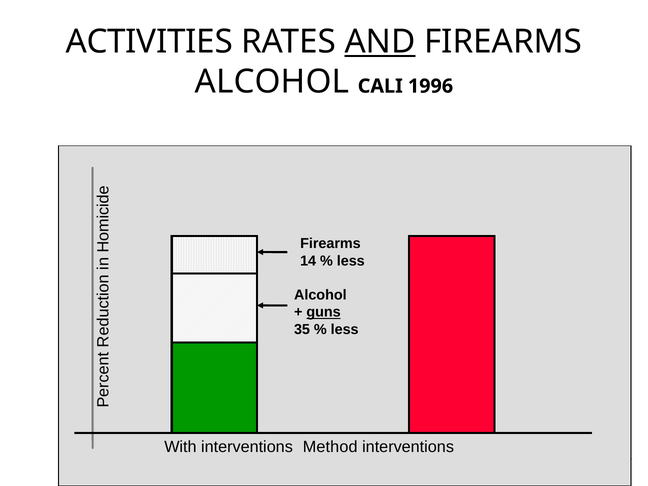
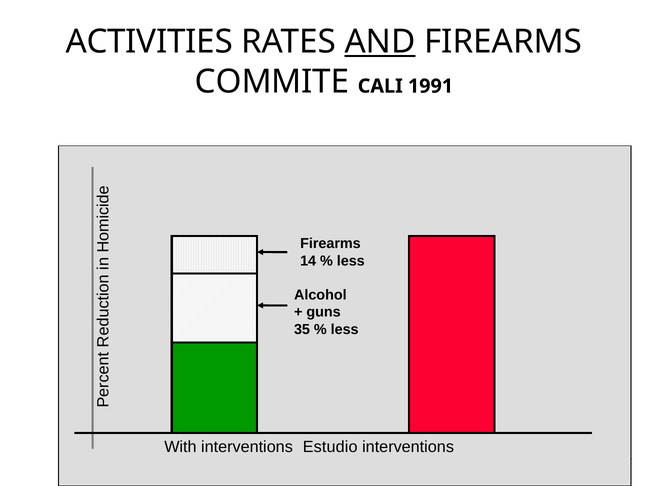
ALCOHOL at (272, 82): ALCOHOL -> COMMITE
1996: 1996 -> 1991
guns underline: present -> none
Method: Method -> Estudio
